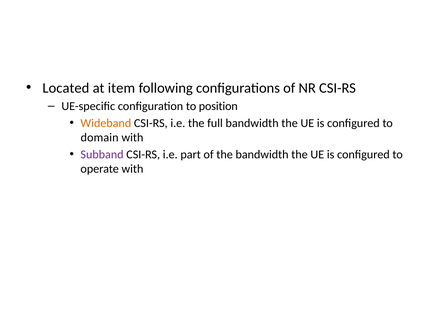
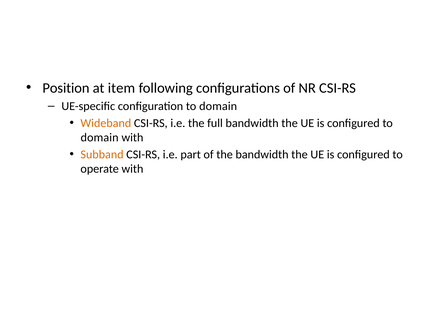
Located: Located -> Position
configuration to position: position -> domain
Subband colour: purple -> orange
